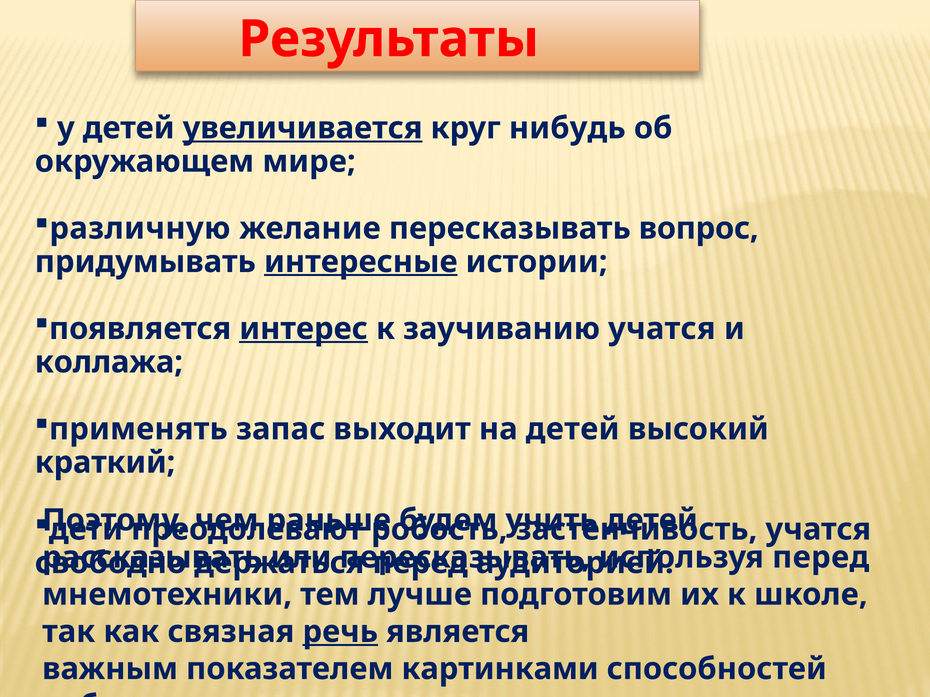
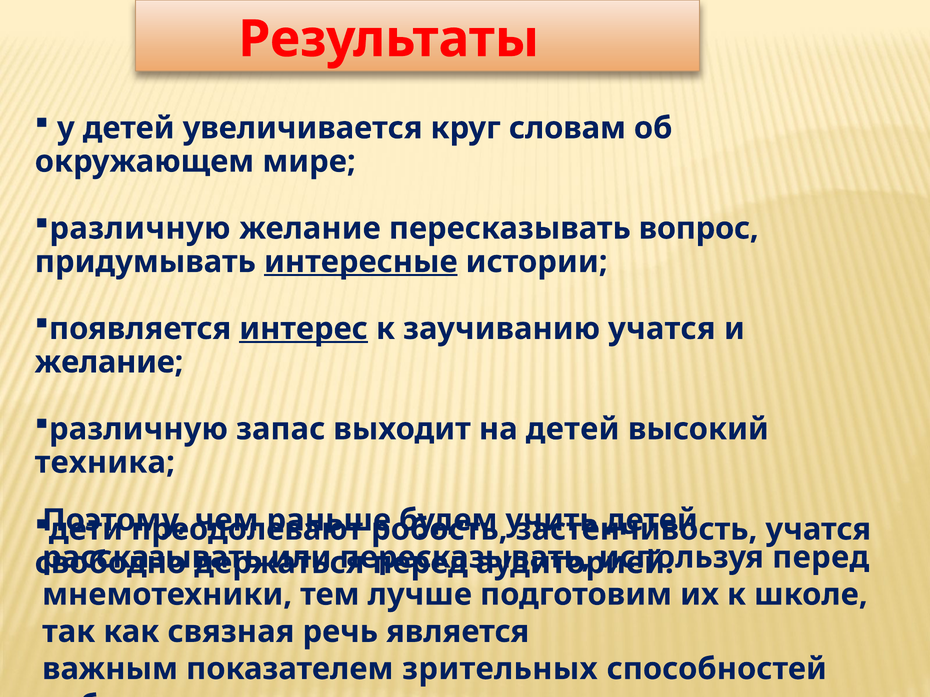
увеличивается underline: present -> none
нибудь: нибудь -> словам
коллажа at (109, 362): коллажа -> желание
применять at (138, 429): применять -> различную
краткий: краткий -> техника
речь underline: present -> none
картинками: картинками -> зрительных
